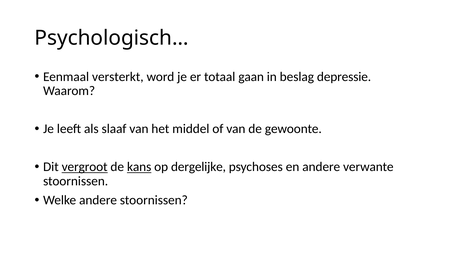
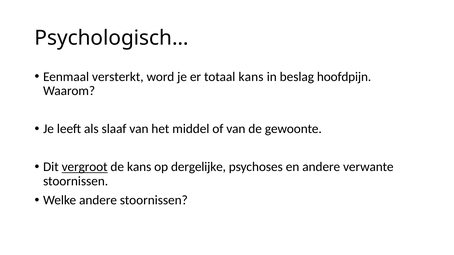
totaal gaan: gaan -> kans
depressie: depressie -> hoofdpijn
kans at (139, 167) underline: present -> none
